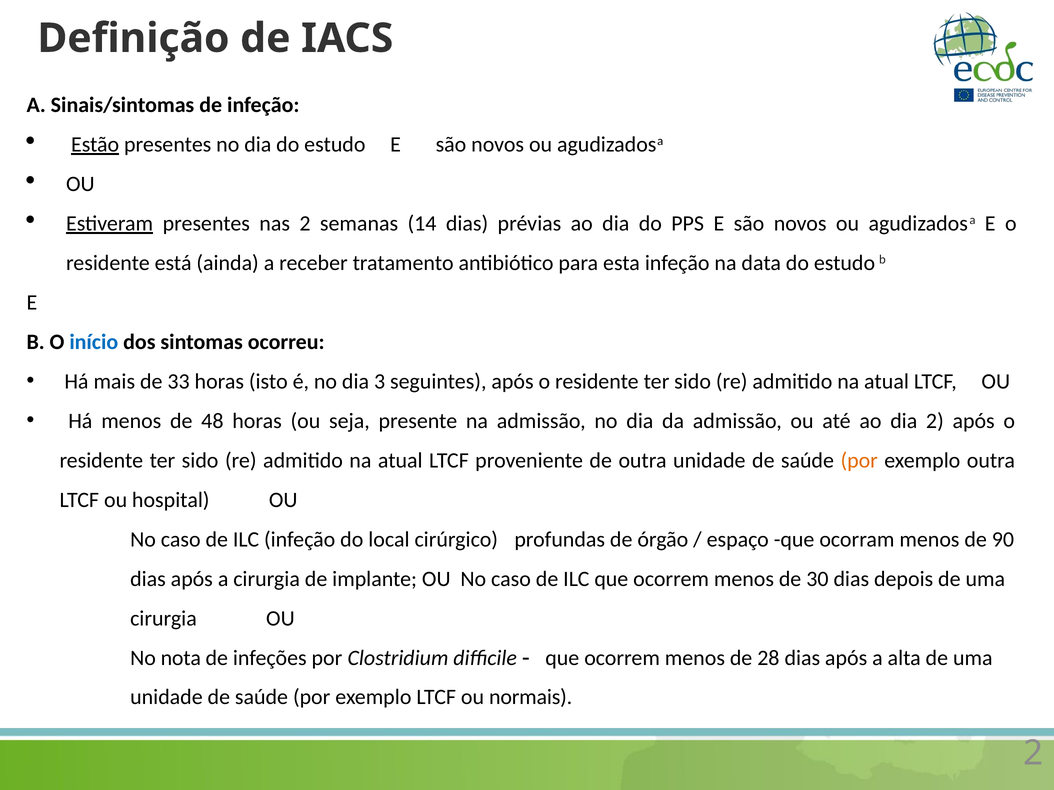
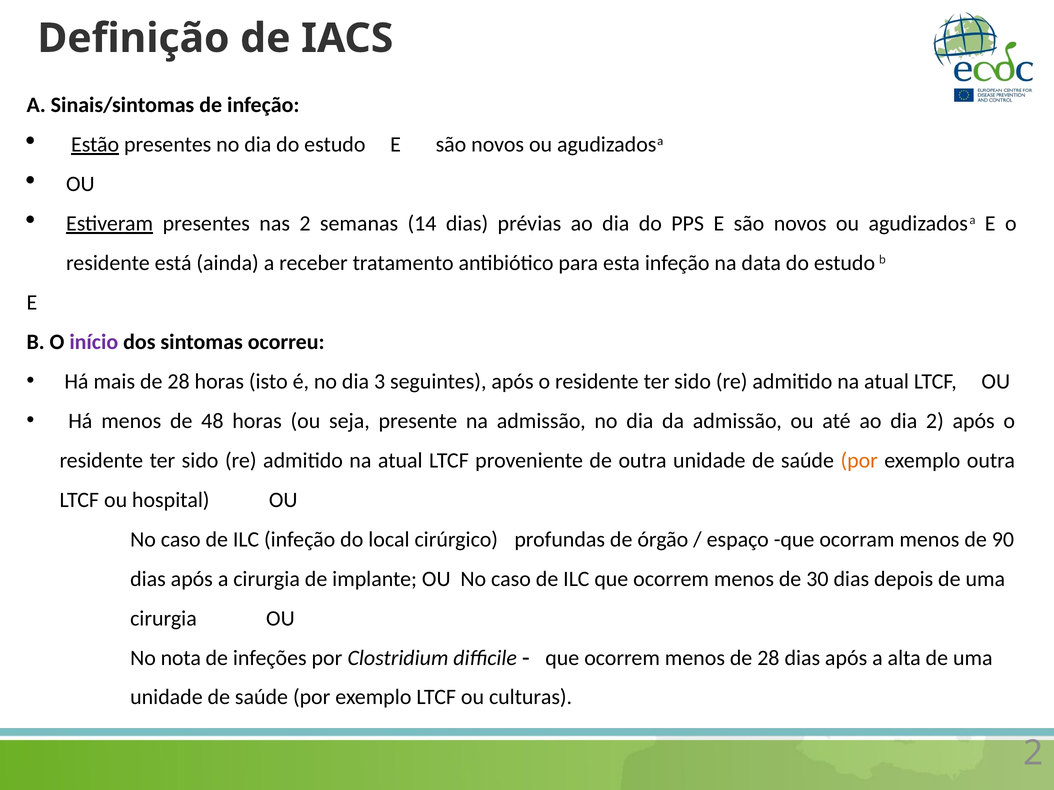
início colour: blue -> purple
mais de 33: 33 -> 28
normais: normais -> culturas
